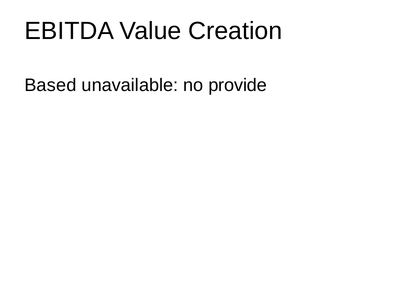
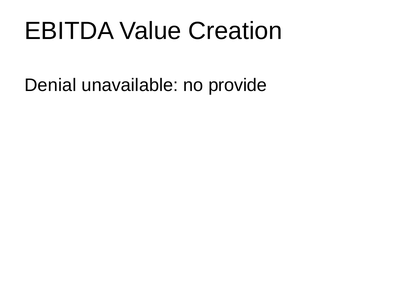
Based: Based -> Denial
